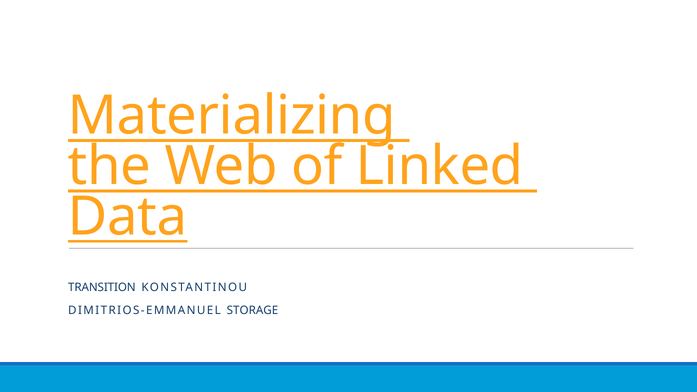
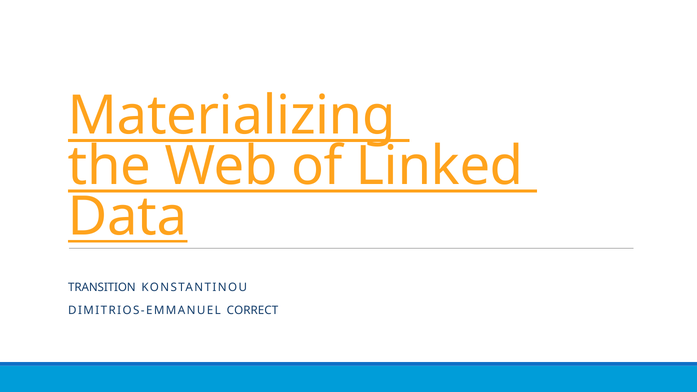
STORAGE: STORAGE -> CORRECT
